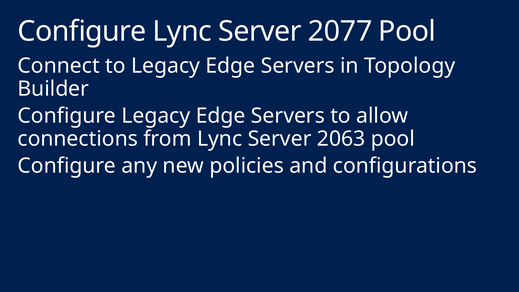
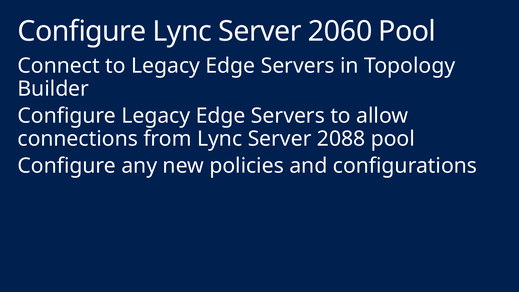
2077: 2077 -> 2060
2063: 2063 -> 2088
